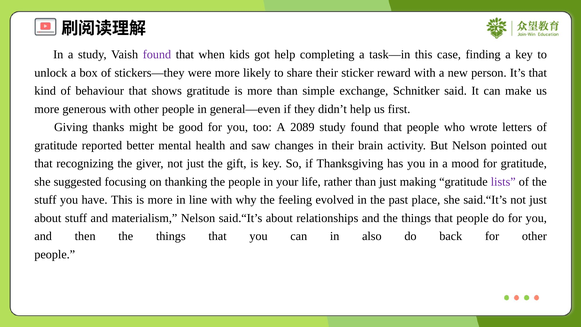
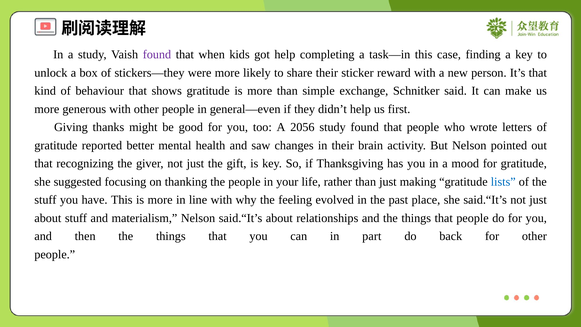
2089: 2089 -> 2056
lists colour: purple -> blue
also: also -> part
